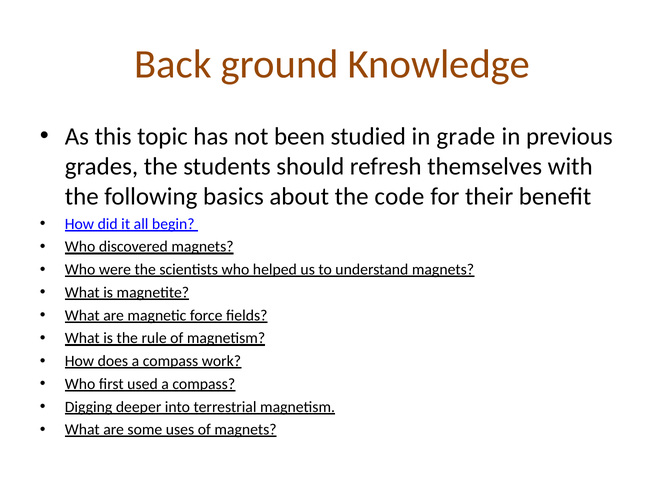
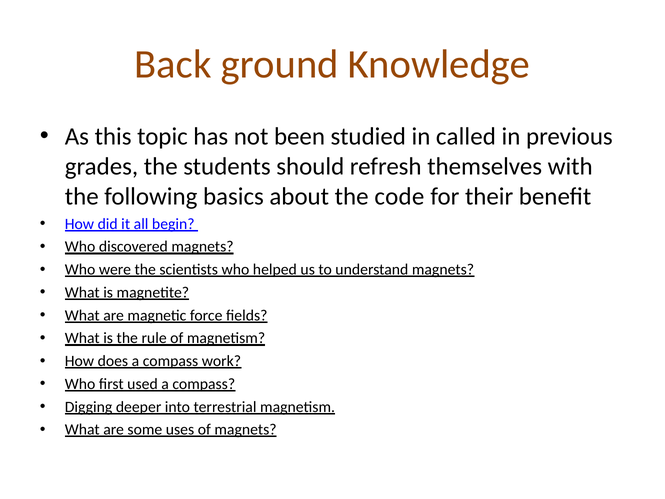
grade: grade -> called
